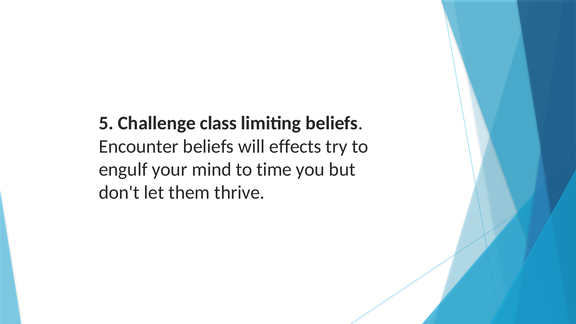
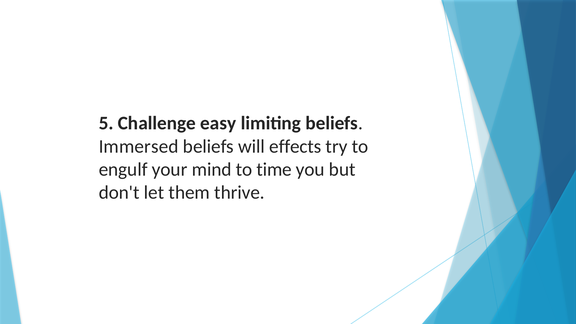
class: class -> easy
Encounter: Encounter -> Immersed
